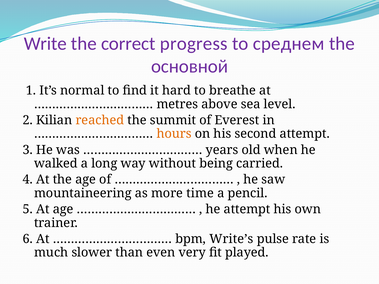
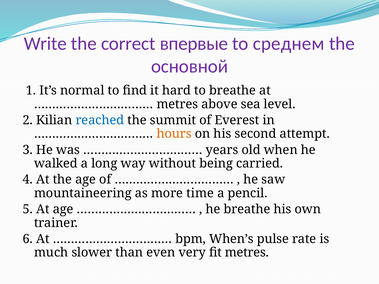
progress: progress -> впервые
reached colour: orange -> blue
he attempt: attempt -> breathe
Write’s: Write’s -> When’s
fit played: played -> metres
